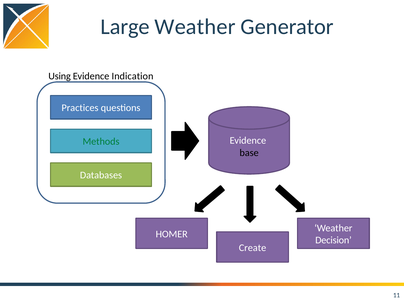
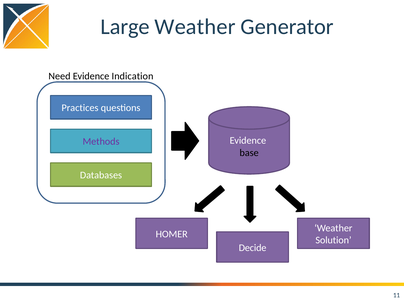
Using: Using -> Need
Methods colour: green -> purple
Decision: Decision -> Solution
Create: Create -> Decide
